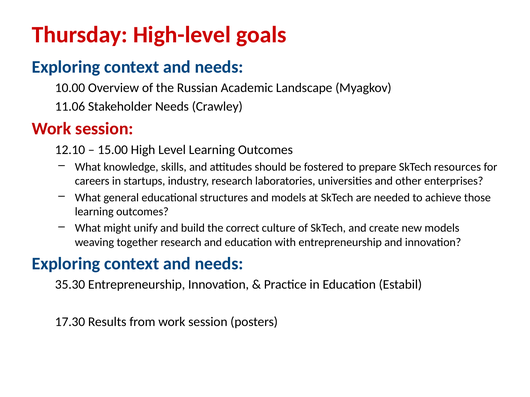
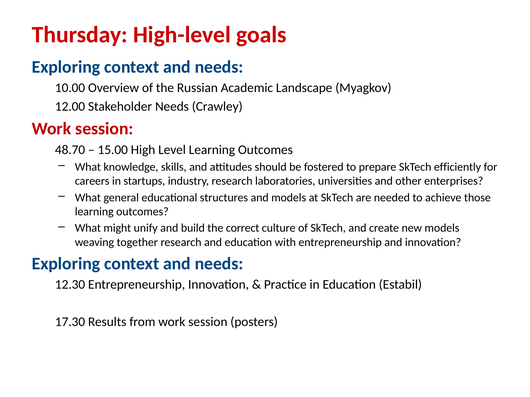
11.06: 11.06 -> 12.00
12.10: 12.10 -> 48.70
resources: resources -> efficiently
35.30: 35.30 -> 12.30
